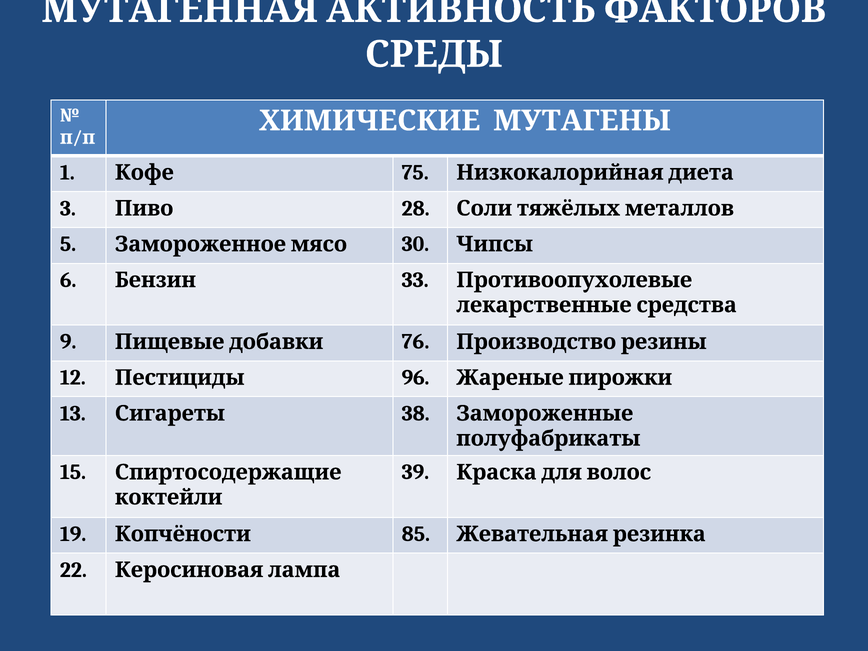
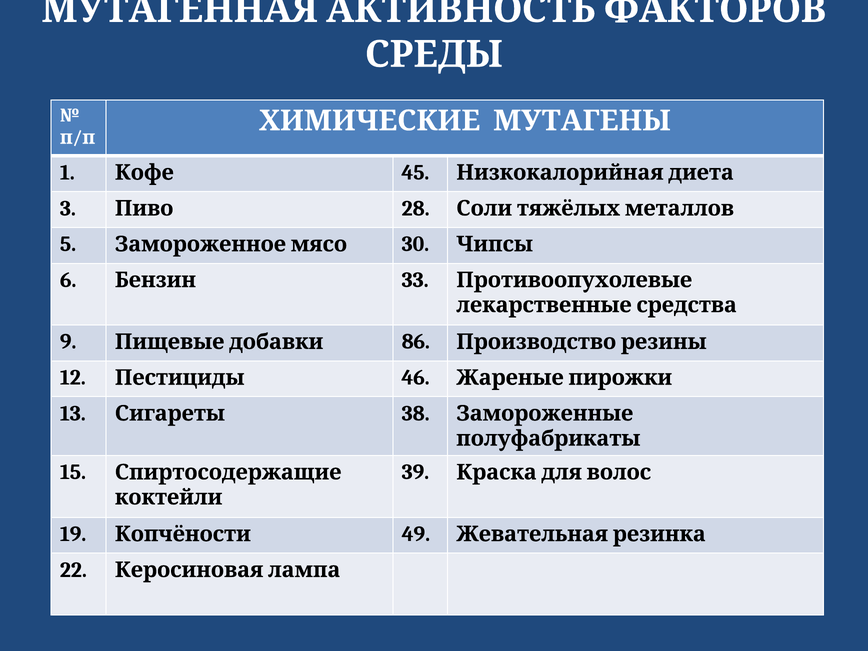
75: 75 -> 45
76: 76 -> 86
96: 96 -> 46
85: 85 -> 49
